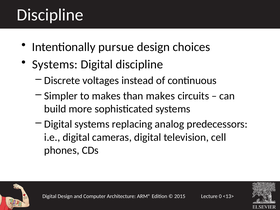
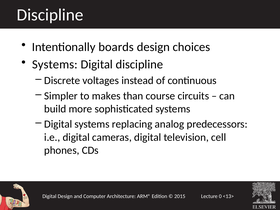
pursue: pursue -> boards
than makes: makes -> course
